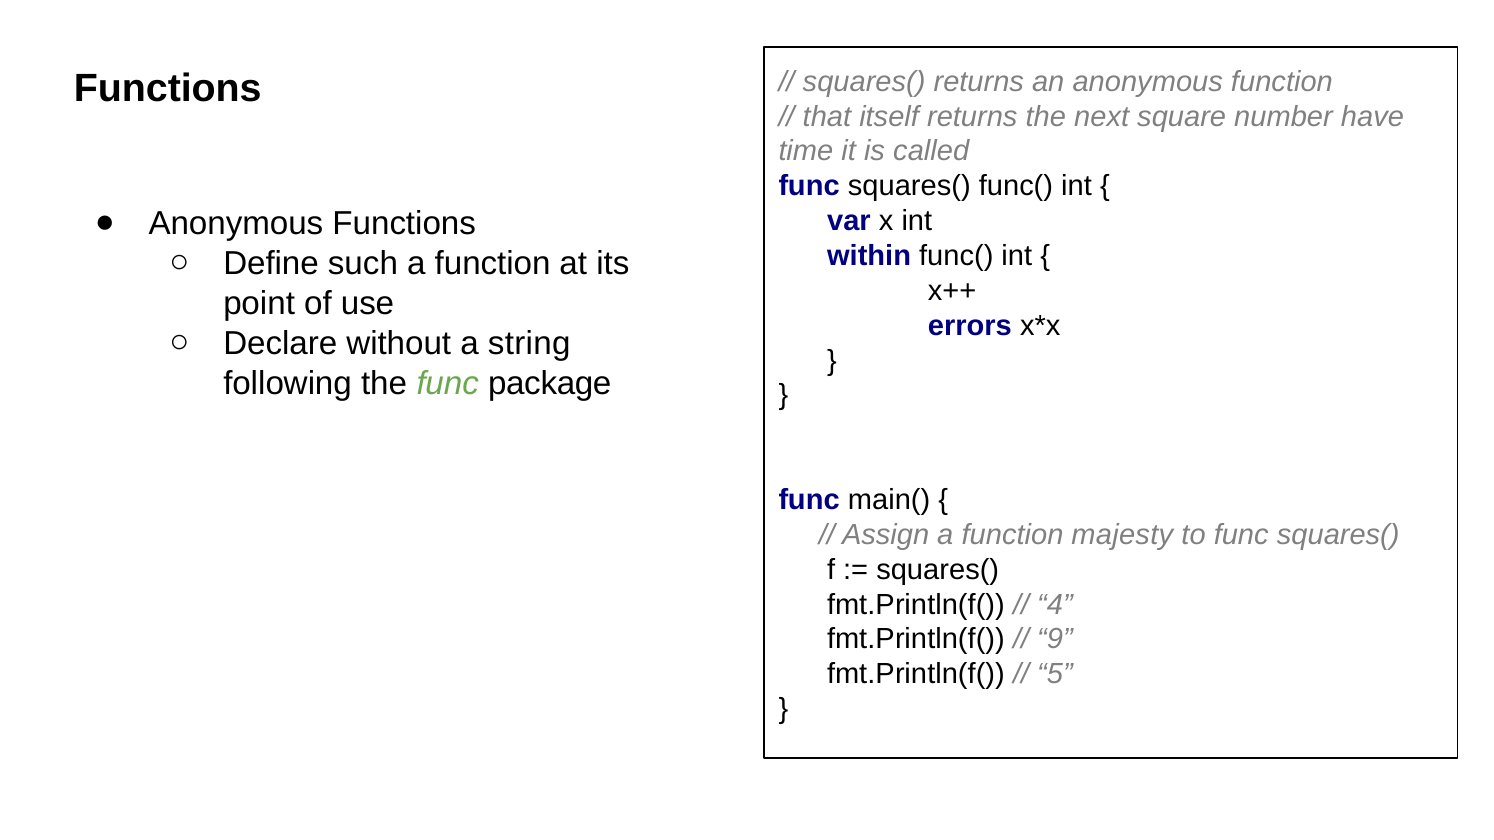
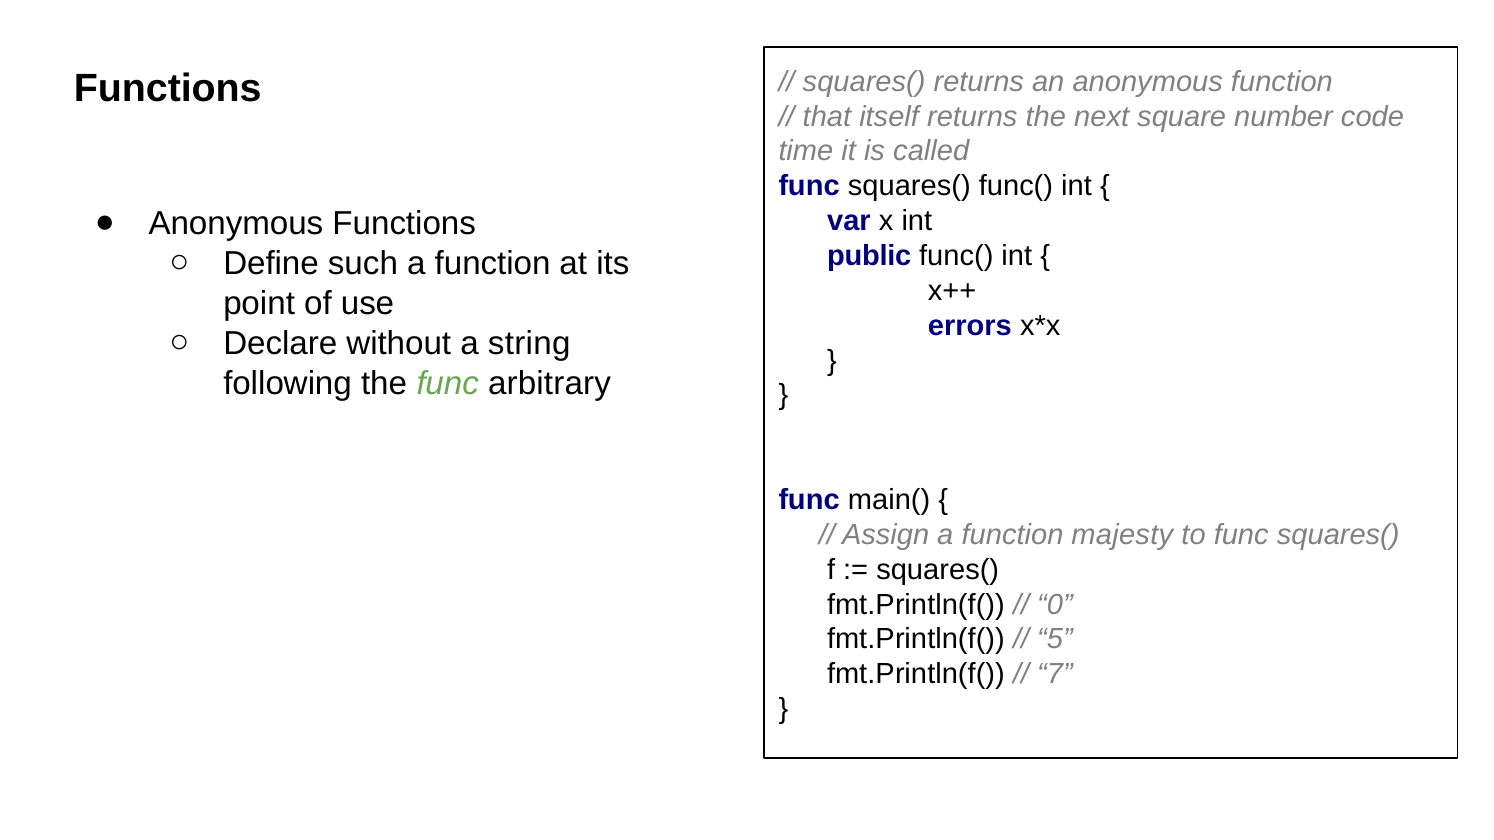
have: have -> code
within: within -> public
package: package -> arbitrary
4: 4 -> 0
9: 9 -> 5
5: 5 -> 7
